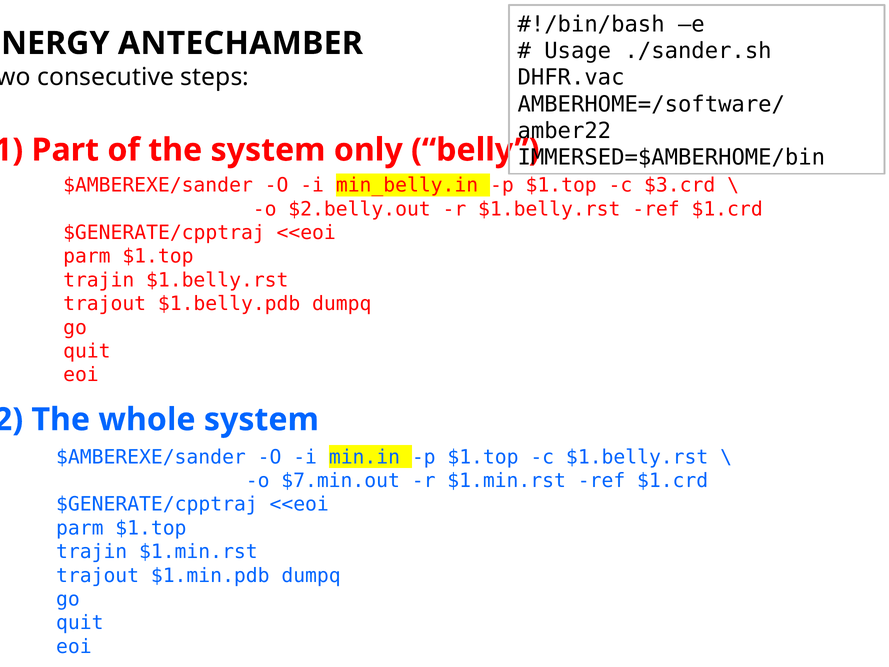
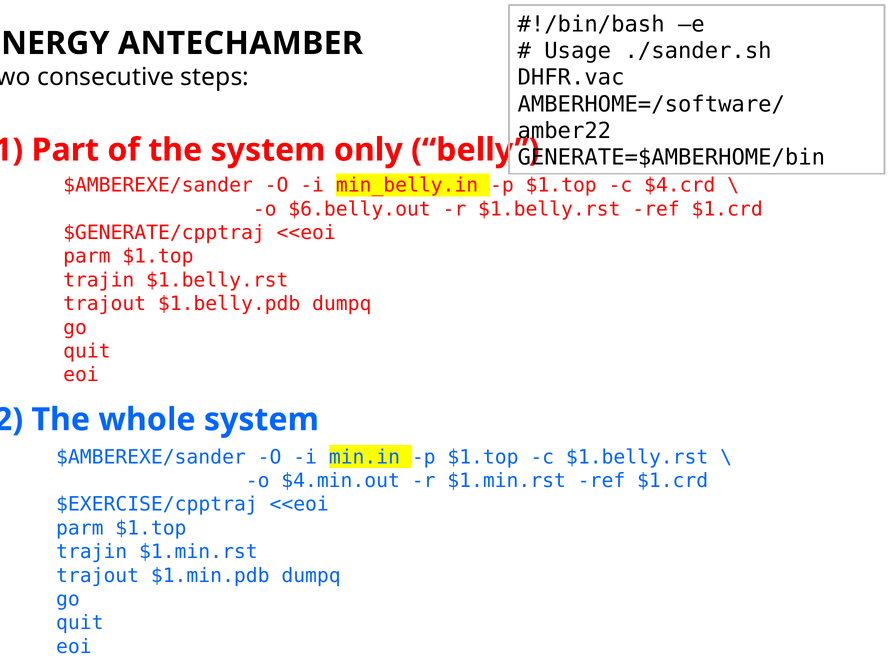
IMMERSED=$AMBERHOME/bin: IMMERSED=$AMBERHOME/bin -> GENERATE=$AMBERHOME/bin
$3.crd: $3.crd -> $4.crd
$2.belly.out: $2.belly.out -> $6.belly.out
$7.min.out: $7.min.out -> $4.min.out
$GENERATE/cpptraj at (157, 504): $GENERATE/cpptraj -> $EXERCISE/cpptraj
